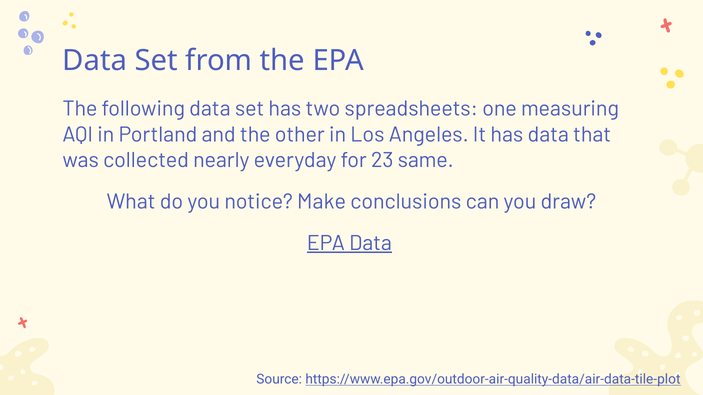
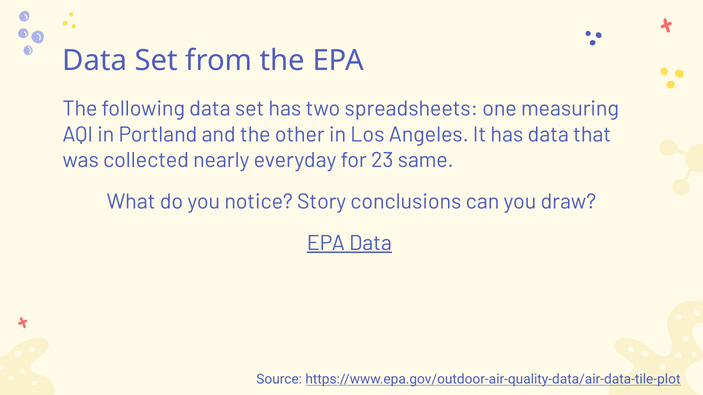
Make: Make -> Story
